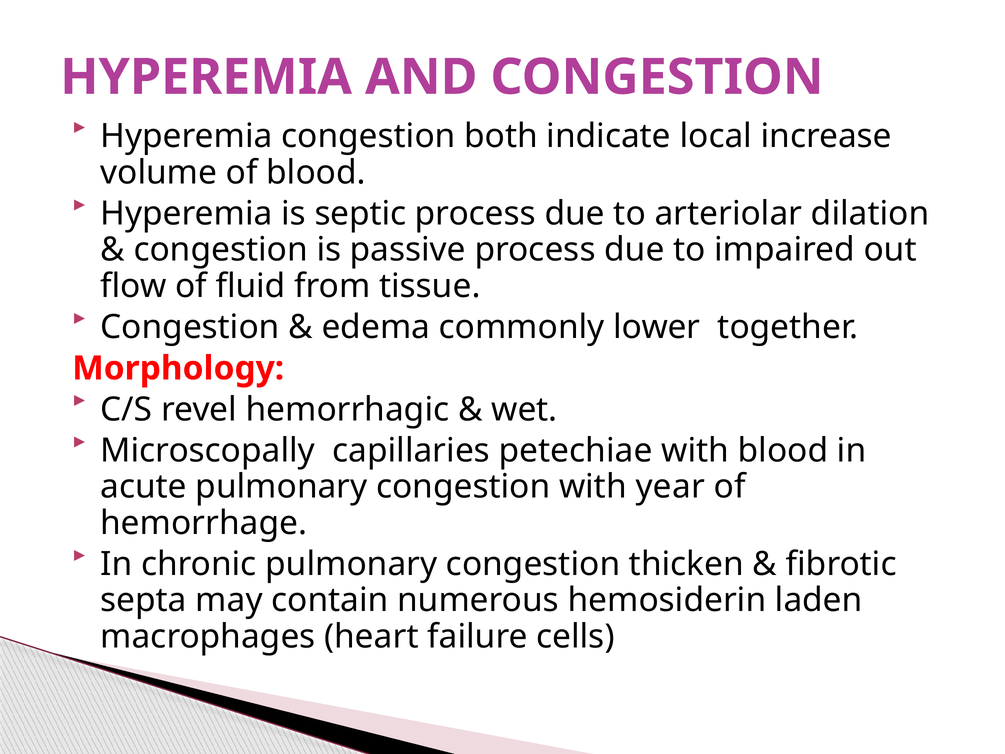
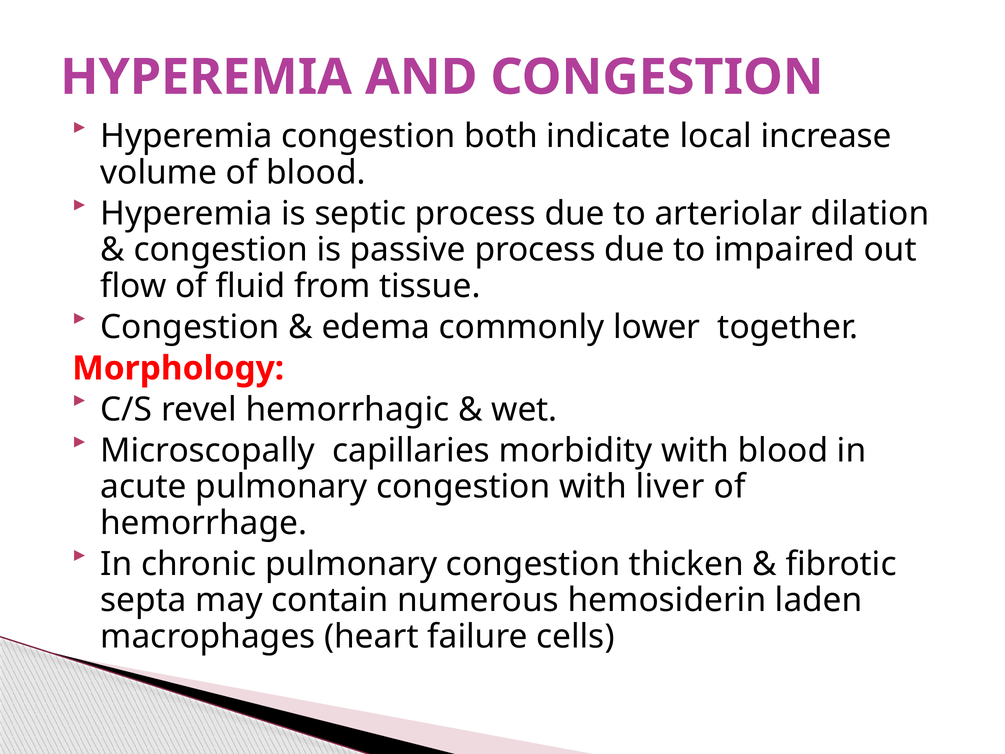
petechiae: petechiae -> morbidity
year: year -> liver
